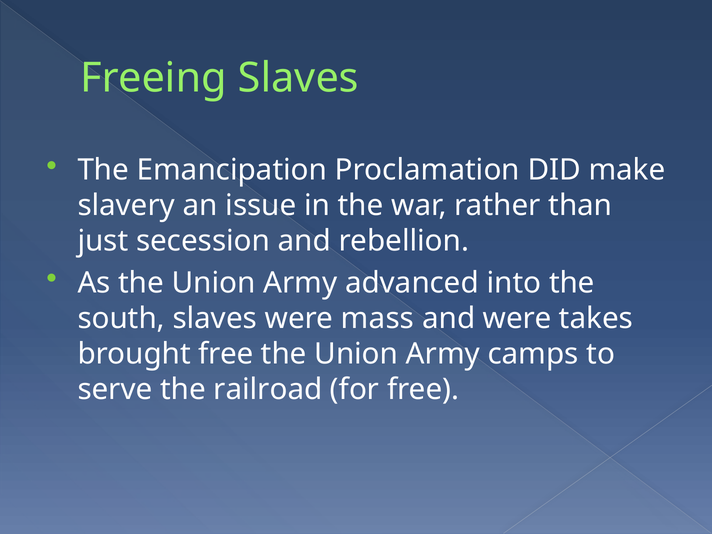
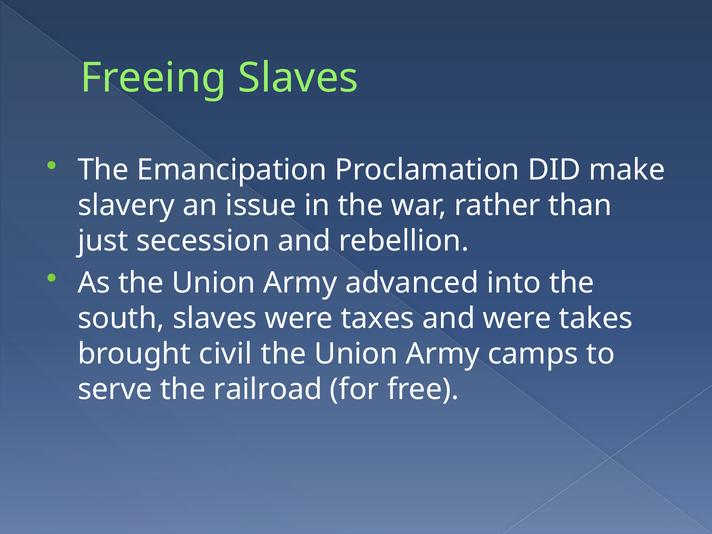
mass: mass -> taxes
brought free: free -> civil
